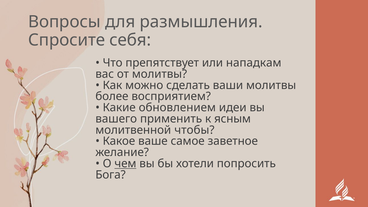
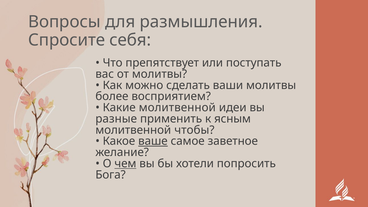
нападкам: нападкам -> поступать
Какие обновлением: обновлением -> молитвенной
вашего: вашего -> разные
ваше underline: none -> present
